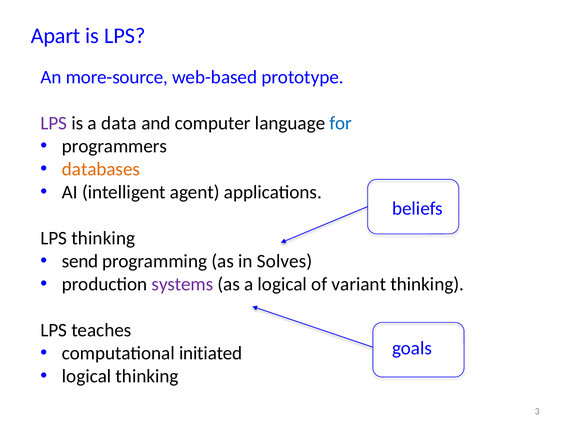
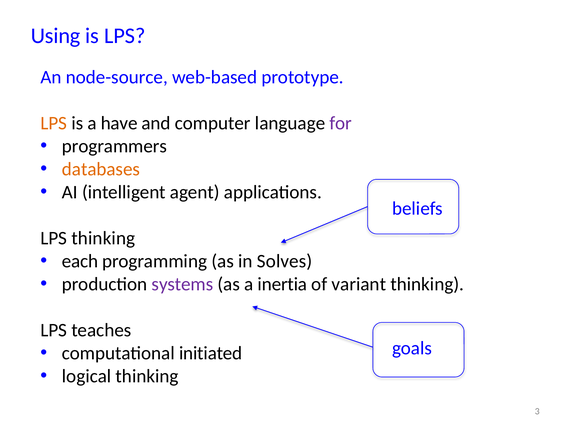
Apart: Apart -> Using
more-source: more-source -> node-source
LPS at (54, 123) colour: purple -> orange
data: data -> have
for colour: blue -> purple
send: send -> each
a logical: logical -> inertia
